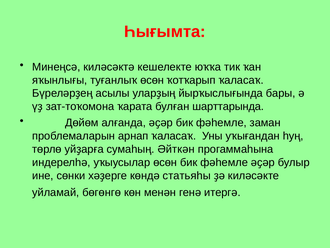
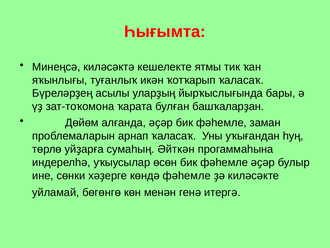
юҡҡа: юҡҡа -> ятмы
туғанлыҡ өсөн: өсөн -> икән
шарттарында: шарттарында -> башҡаларҙан
көндә статьяһы: статьяһы -> фәһемле
